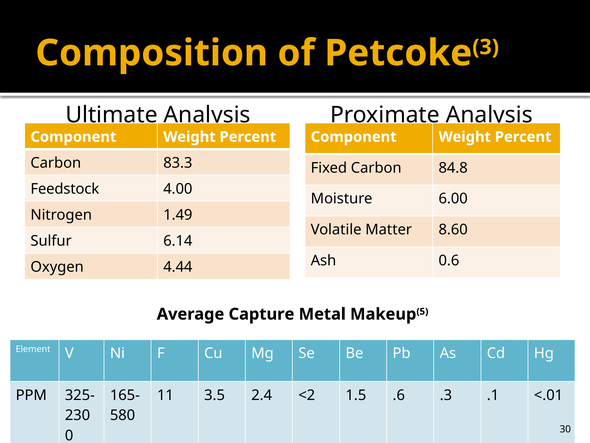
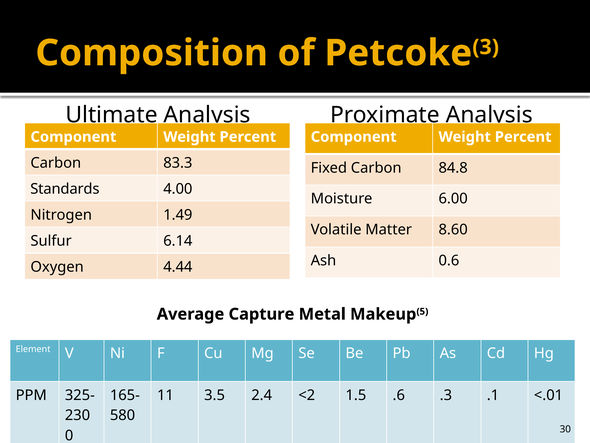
Feedstock: Feedstock -> Standards
